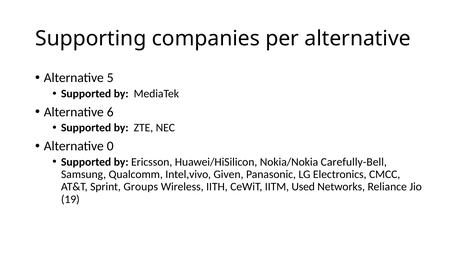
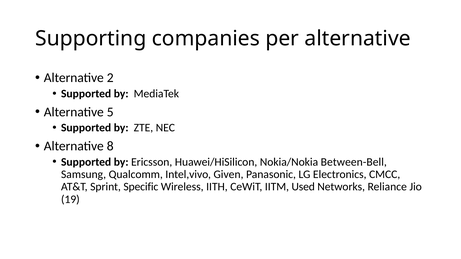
5: 5 -> 2
6: 6 -> 5
0: 0 -> 8
Carefully-Bell: Carefully-Bell -> Between-Bell
Groups: Groups -> Specific
